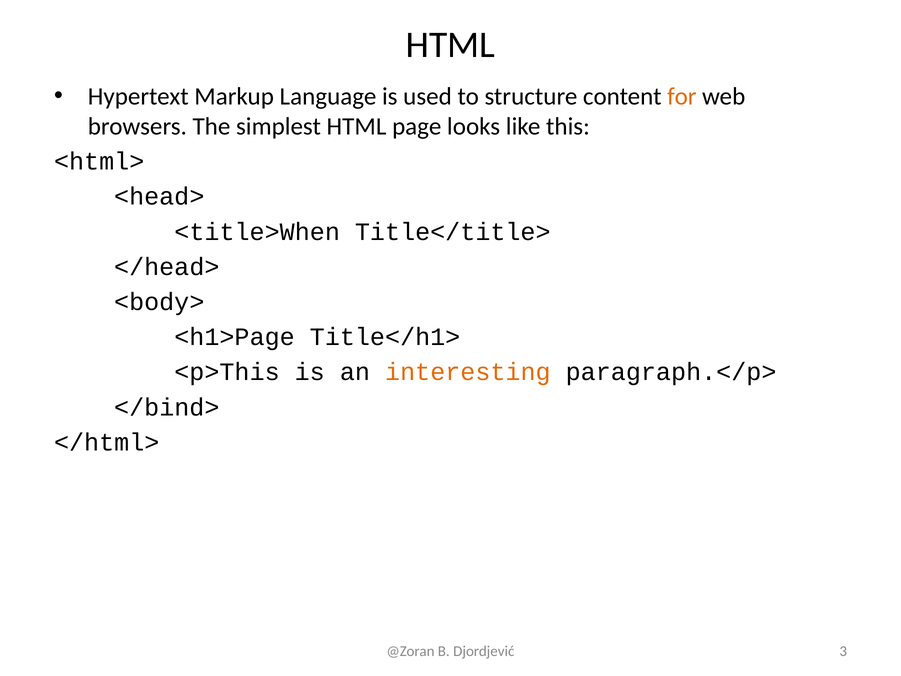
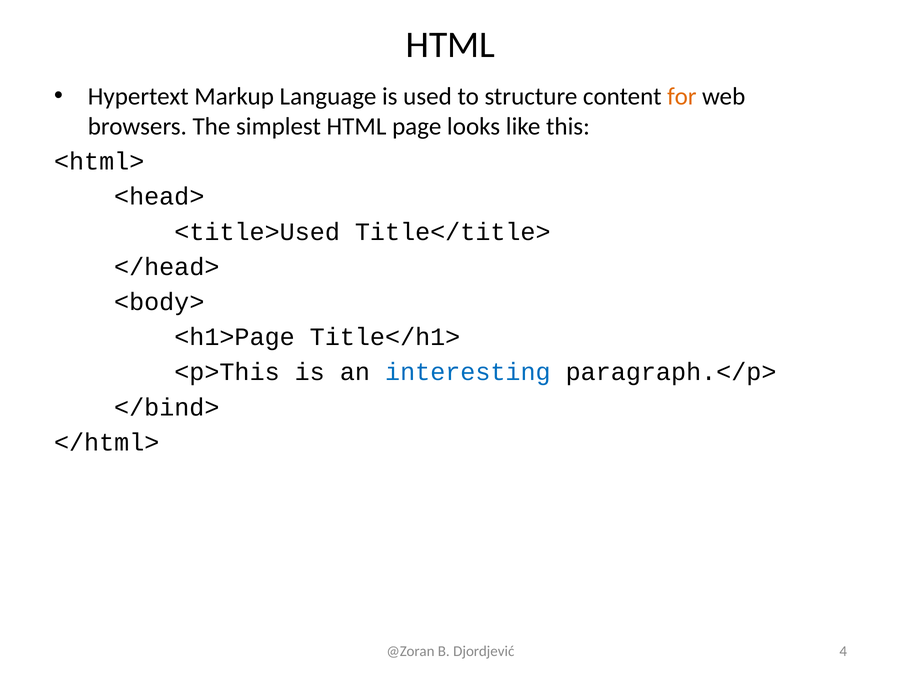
<title>When: <title>When -> <title>Used
interesting colour: orange -> blue
3: 3 -> 4
